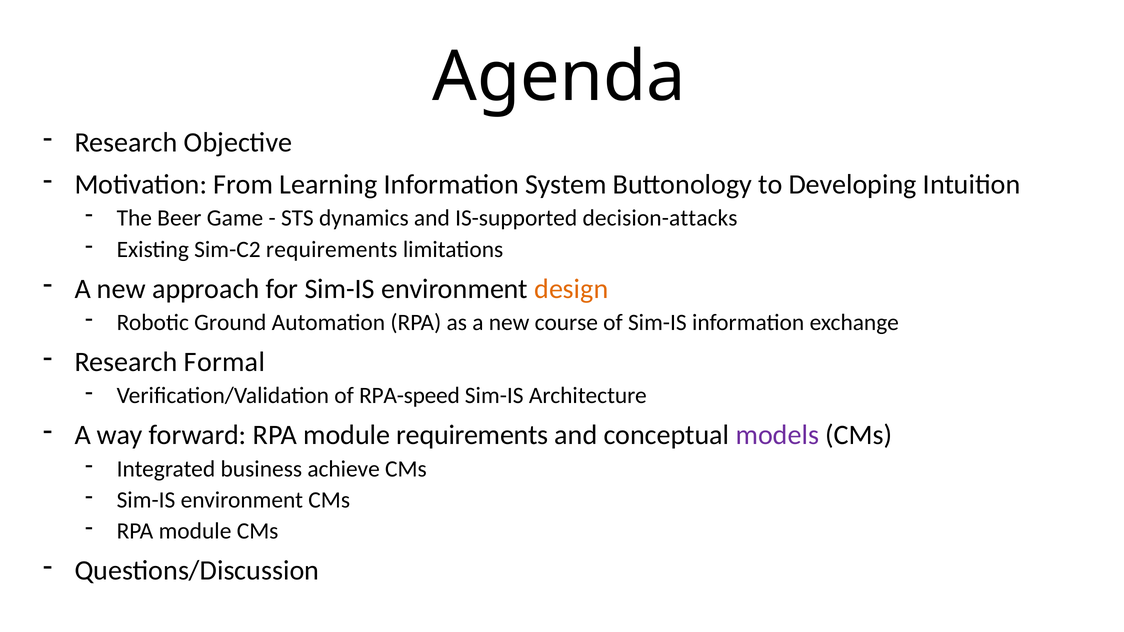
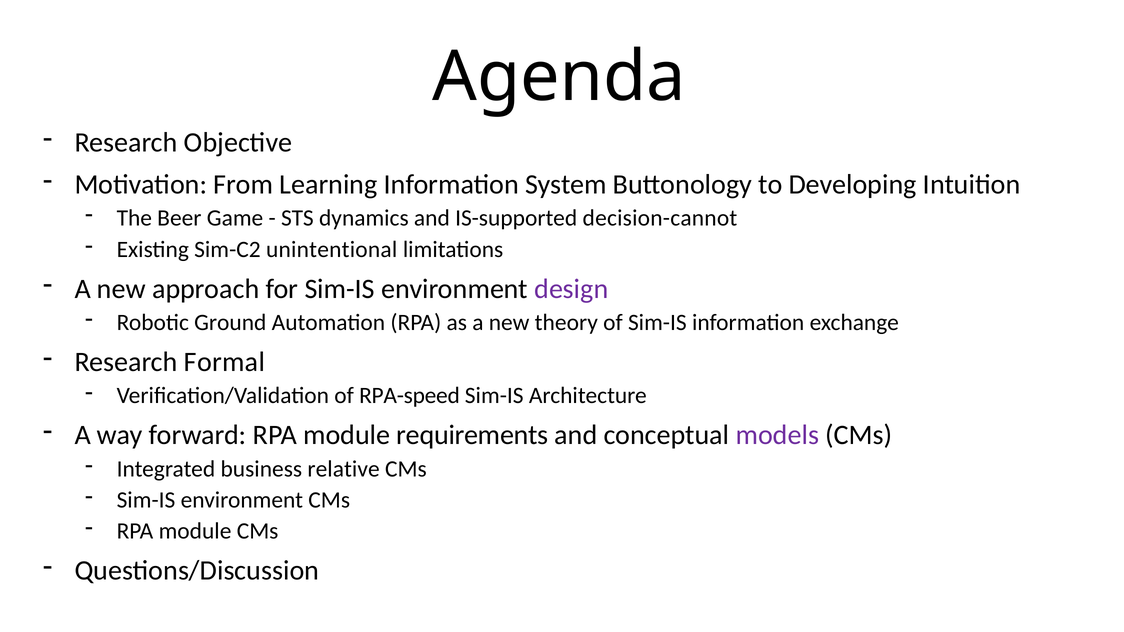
decision-attacks: decision-attacks -> decision-cannot
Sim-C2 requirements: requirements -> unintentional
design colour: orange -> purple
course: course -> theory
achieve: achieve -> relative
